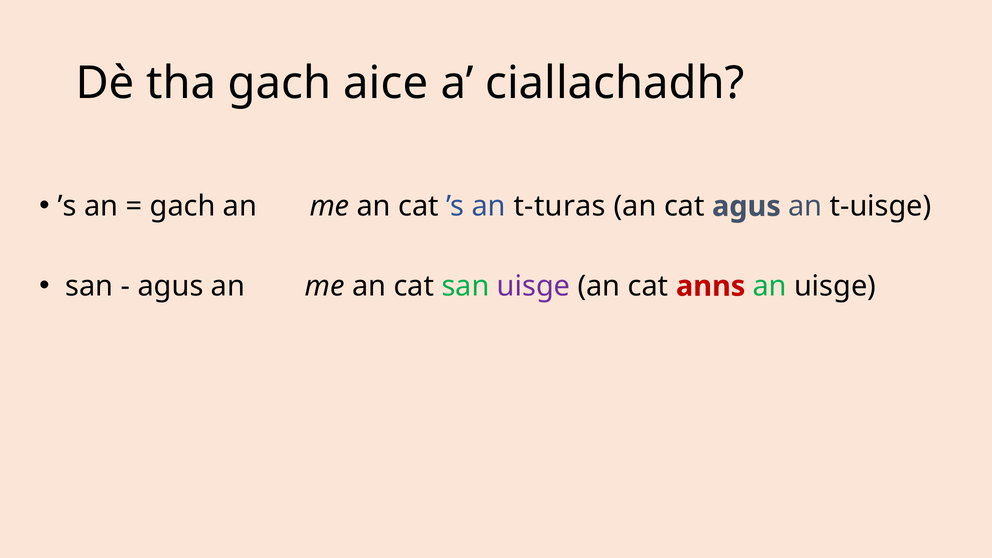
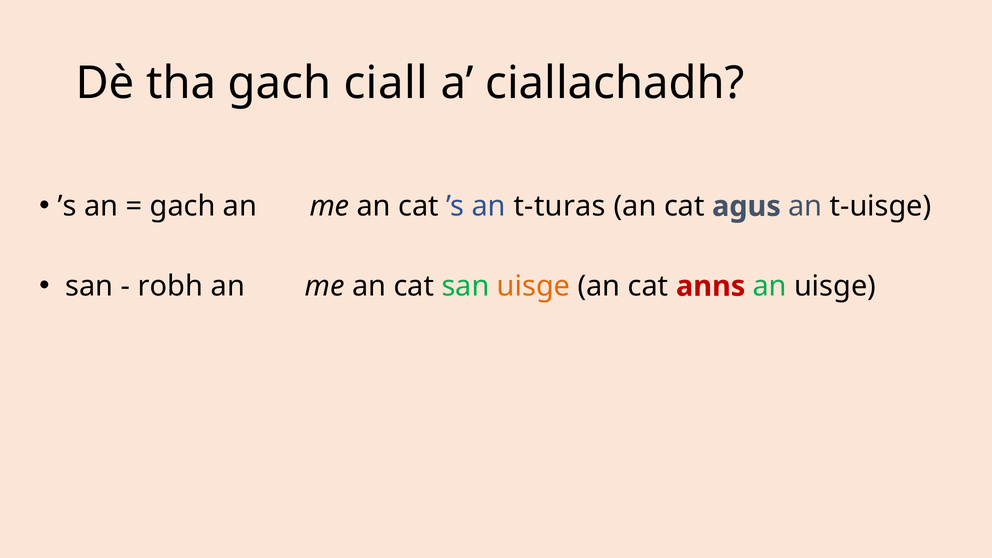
aice: aice -> ciall
agus at (170, 286): agus -> robh
uisge at (534, 286) colour: purple -> orange
